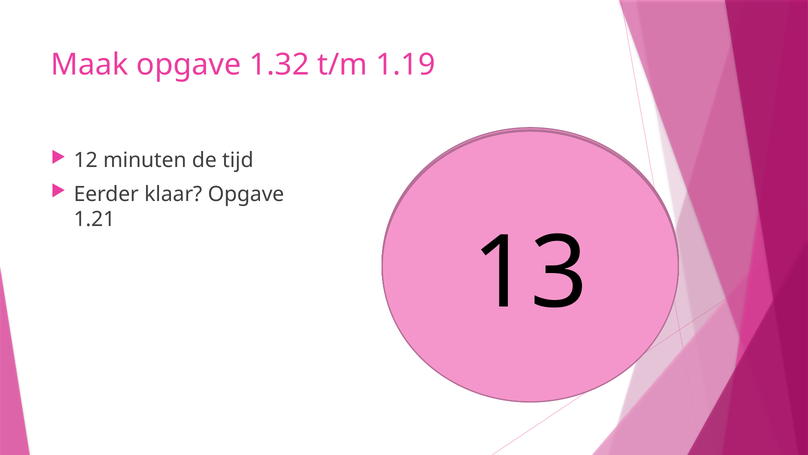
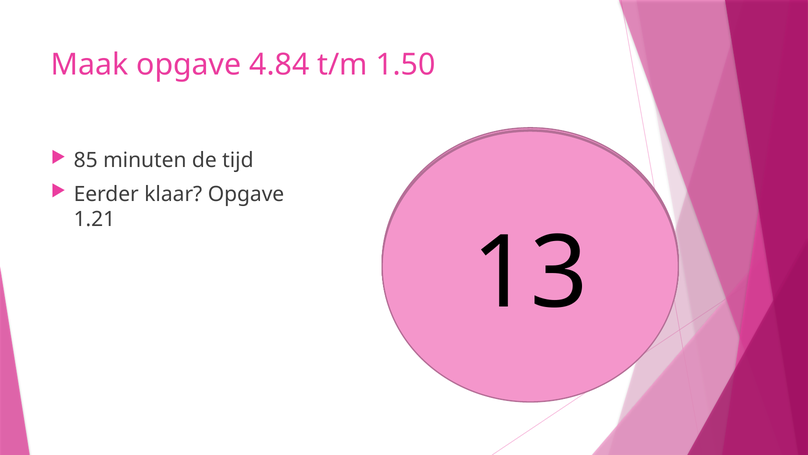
1.32: 1.32 -> 4.84
1.19: 1.19 -> 1.50
12 at (86, 160): 12 -> 85
